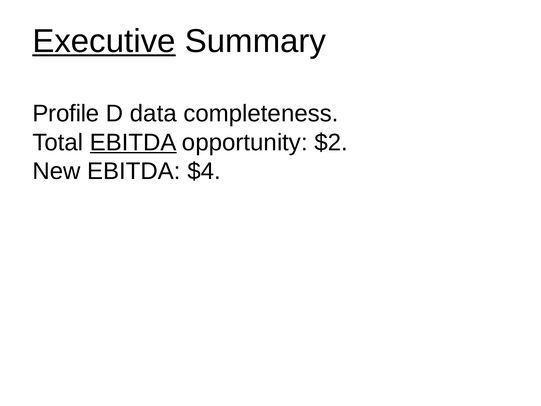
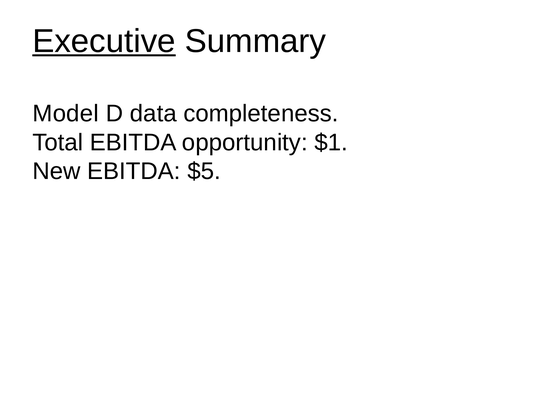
Profile: Profile -> Model
EBITDA at (133, 142) underline: present -> none
$2: $2 -> $1
$4: $4 -> $5
